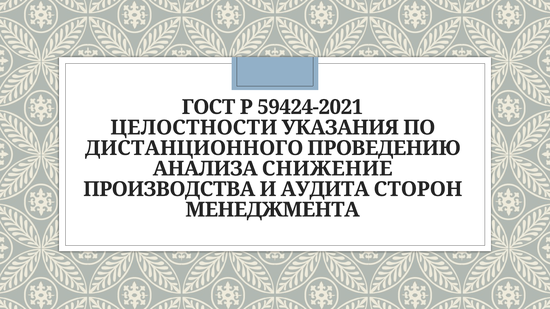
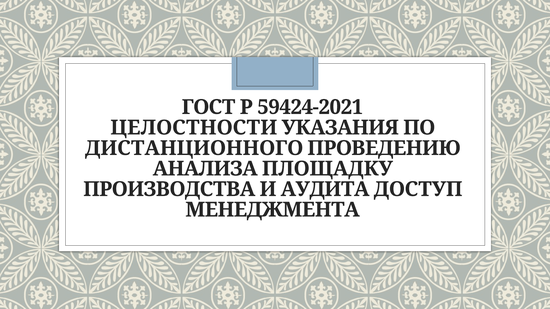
СНИЖЕНИЕ: СНИЖЕНИЕ -> ПЛОЩАДКУ
СТОРОН: СТОРОН -> ДОСТУП
